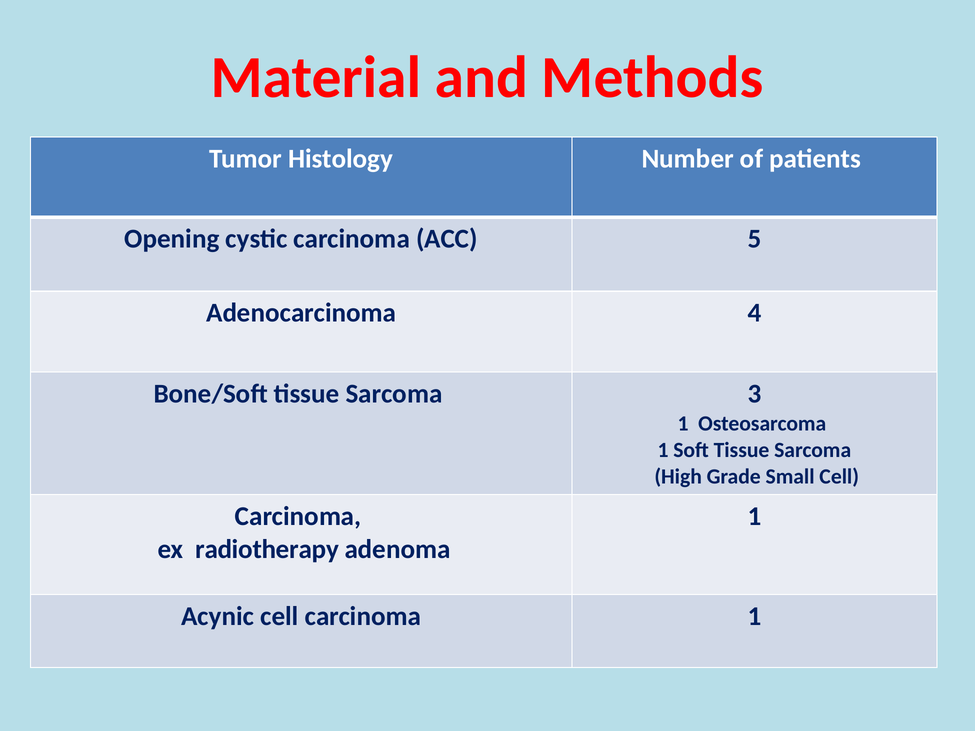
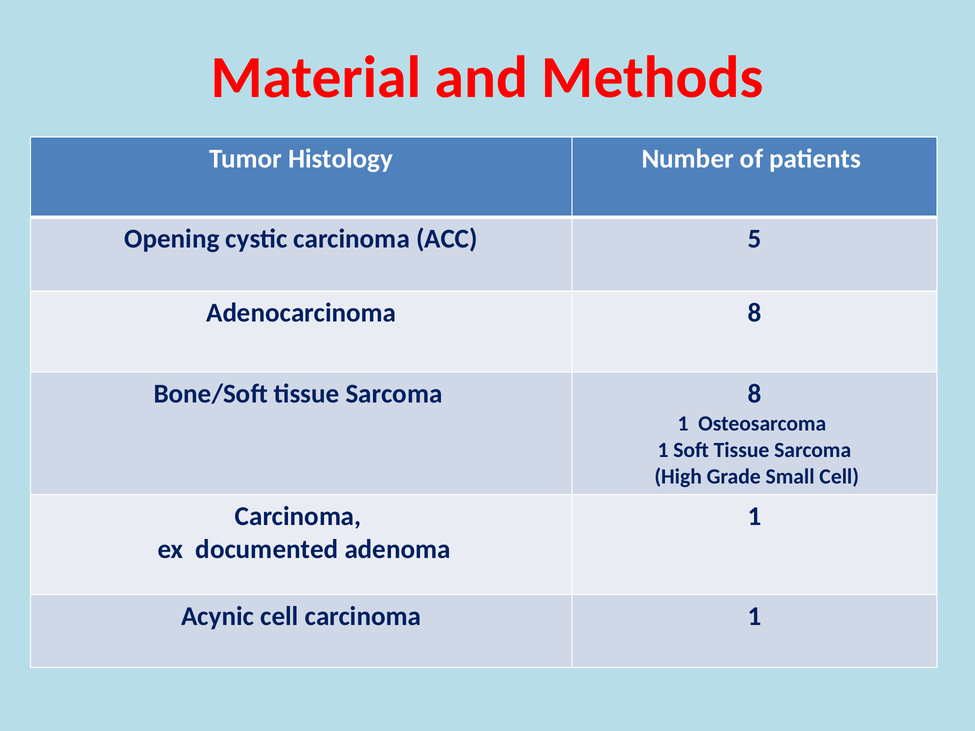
Adenocarcinoma 4: 4 -> 8
Sarcoma 3: 3 -> 8
radiotherapy: radiotherapy -> documented
